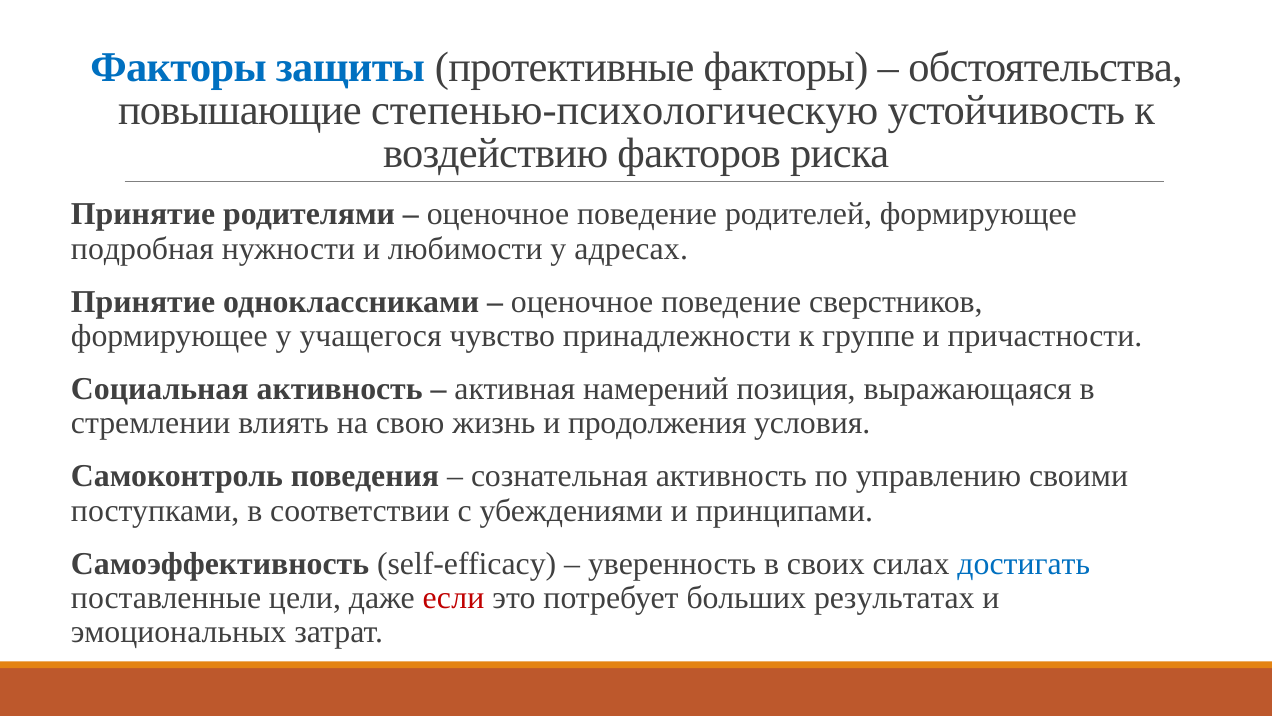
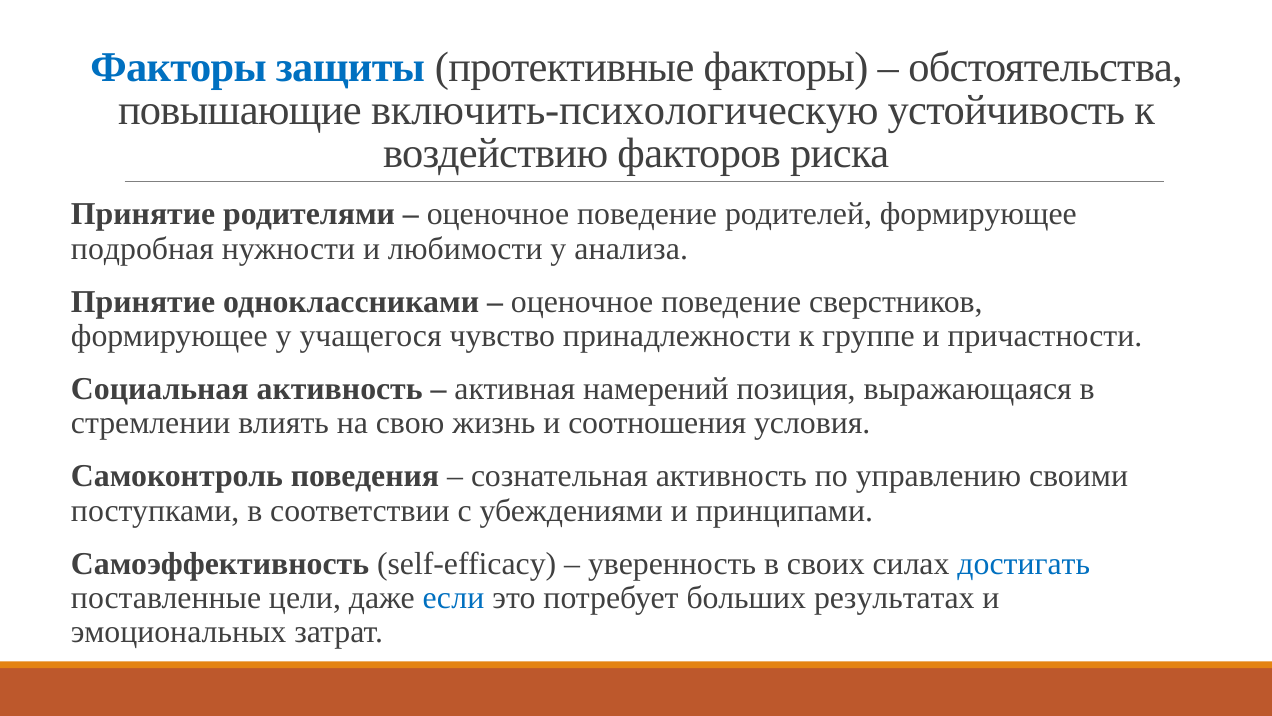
степенью-психологическую: степенью-психологическую -> включить-психологическую
адресах: адресах -> анализа
продолжения: продолжения -> соотношения
если colour: red -> blue
